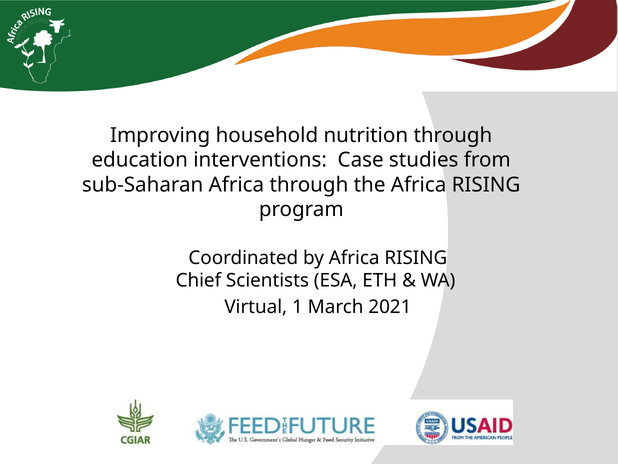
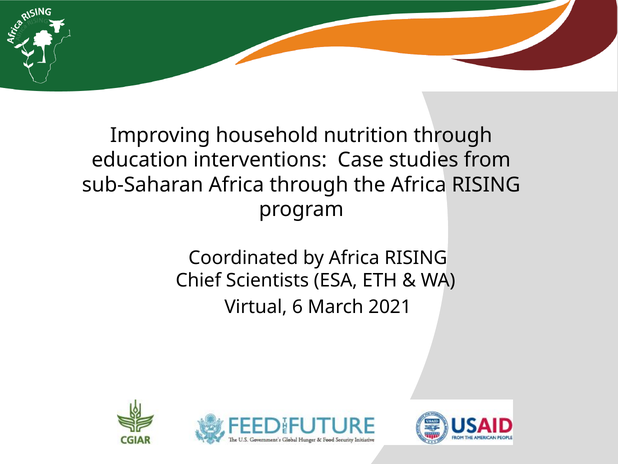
1: 1 -> 6
